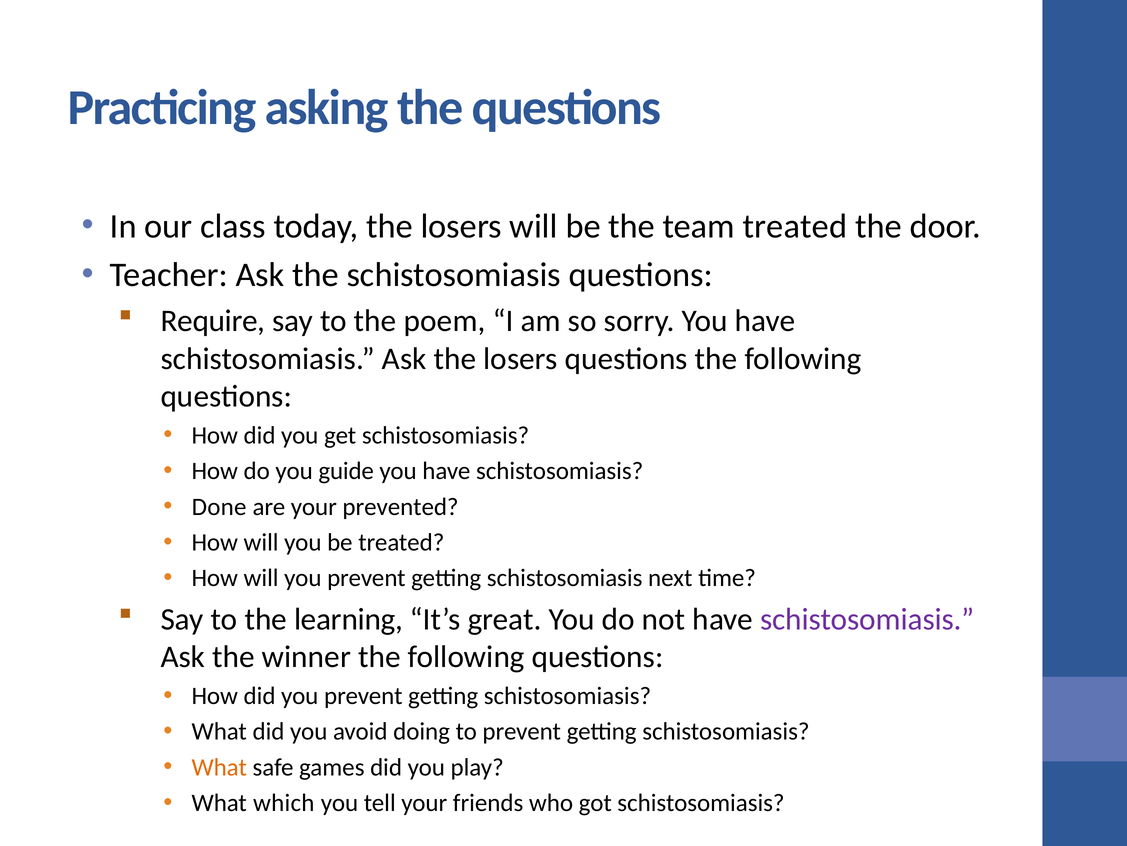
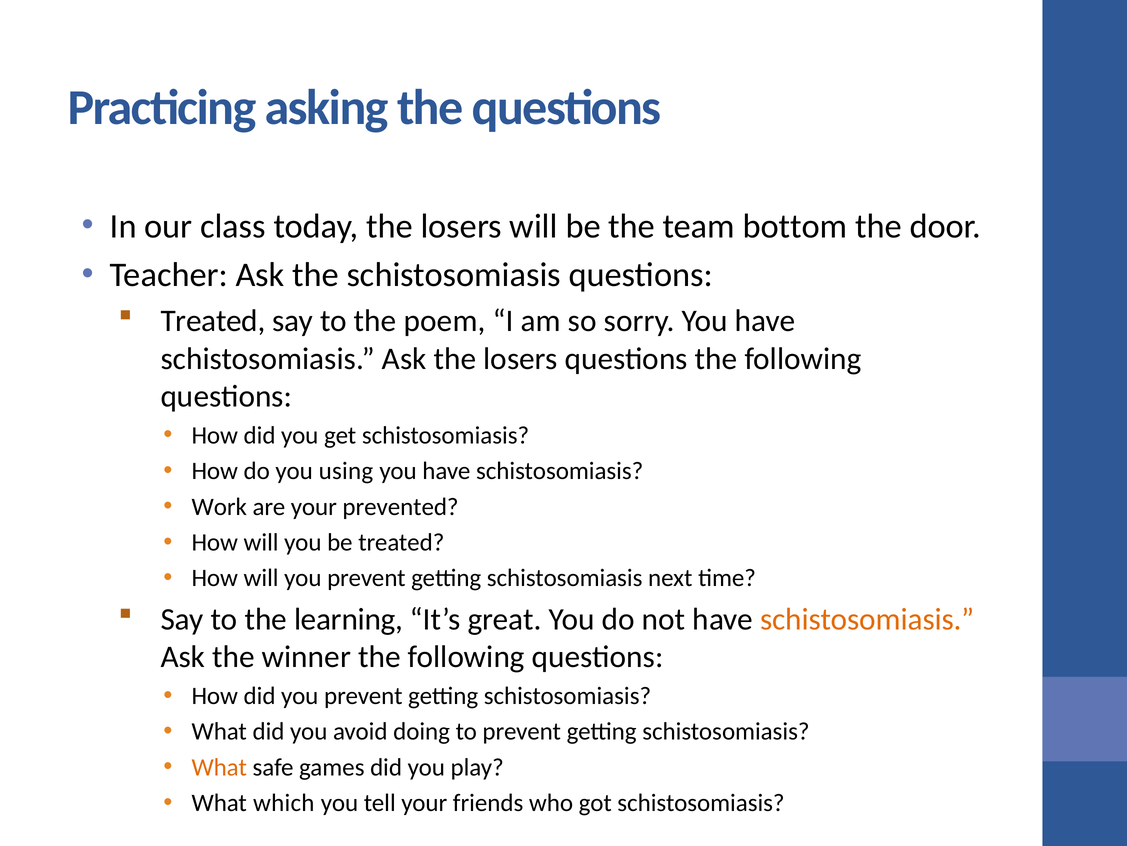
team treated: treated -> bottom
Require at (213, 321): Require -> Treated
guide: guide -> using
Done: Done -> Work
schistosomiasis at (867, 619) colour: purple -> orange
